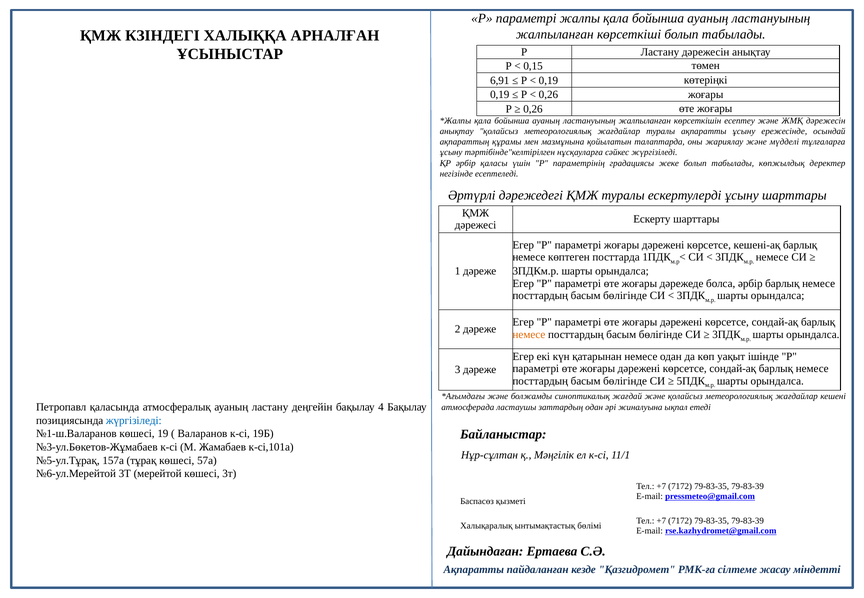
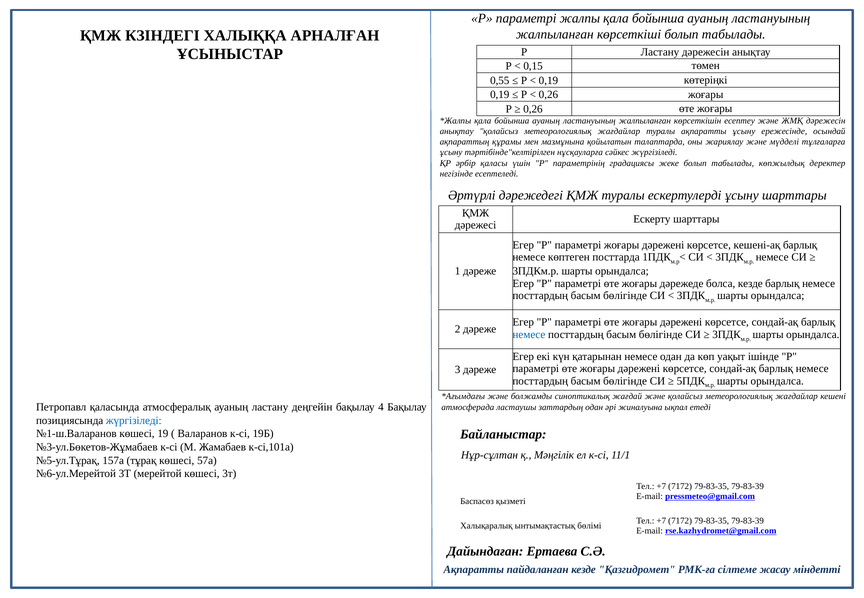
6,91: 6,91 -> 0,55
болса әрбір: әрбір -> кезде
немесе at (529, 335) colour: orange -> blue
